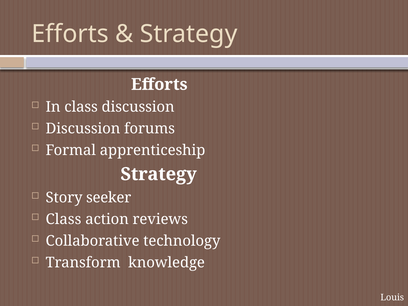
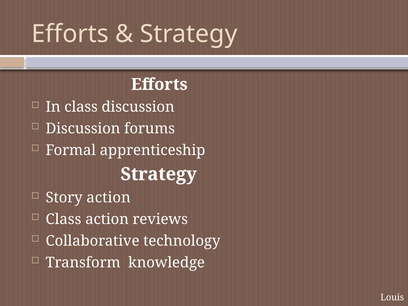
Story seeker: seeker -> action
